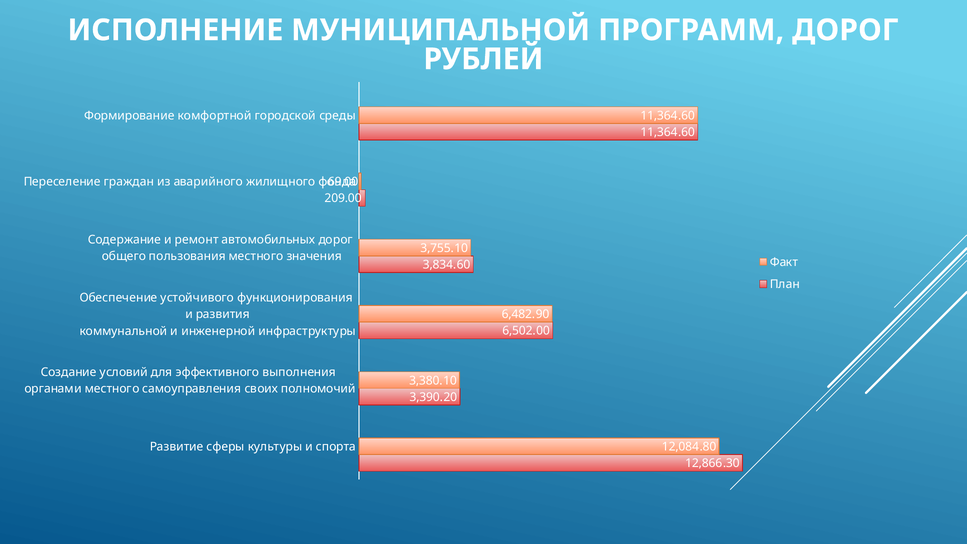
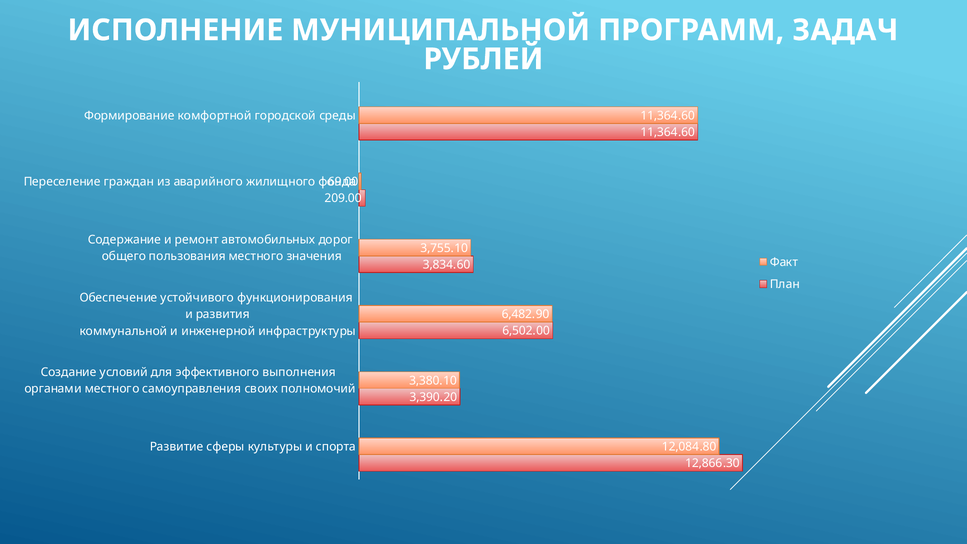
ПРОГРАММ ДОРОГ: ДОРОГ -> ЗАДАЧ
